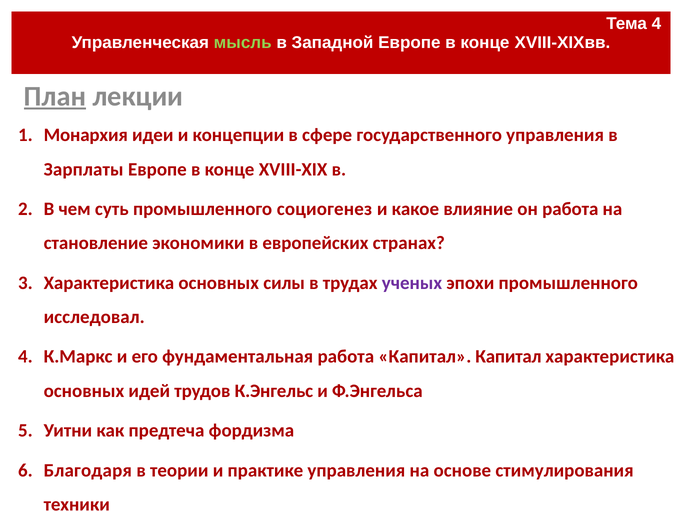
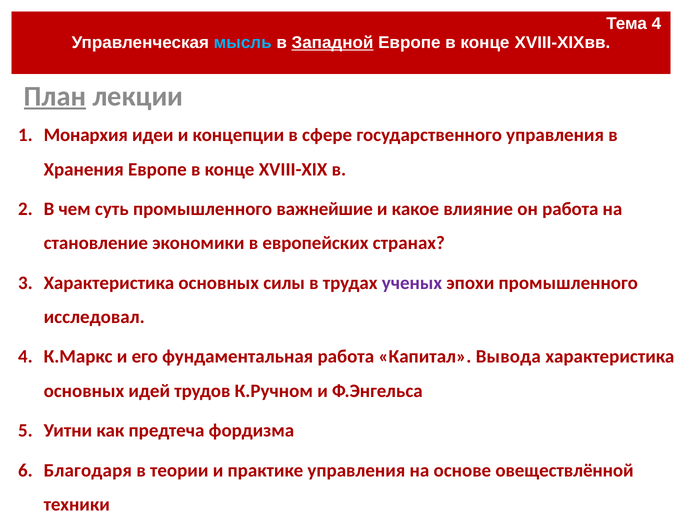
мысль colour: light green -> light blue
Западной underline: none -> present
Зарплаты: Зарплаты -> Хранения
социогенез: социогенез -> важнейшие
Капитал Капитал: Капитал -> Вывода
К.Энгельс: К.Энгельс -> К.Ручном
стимулирования: стимулирования -> овеществлённой
